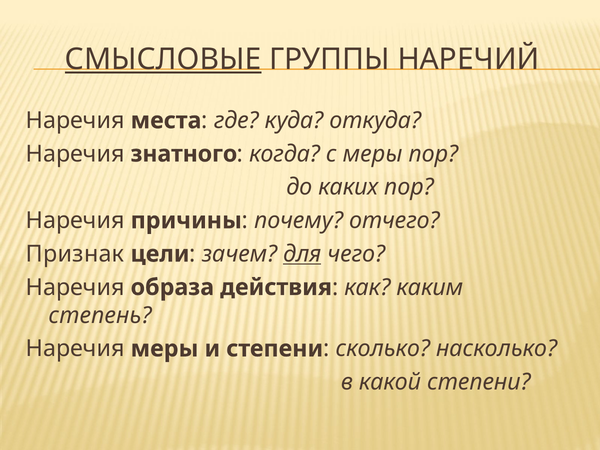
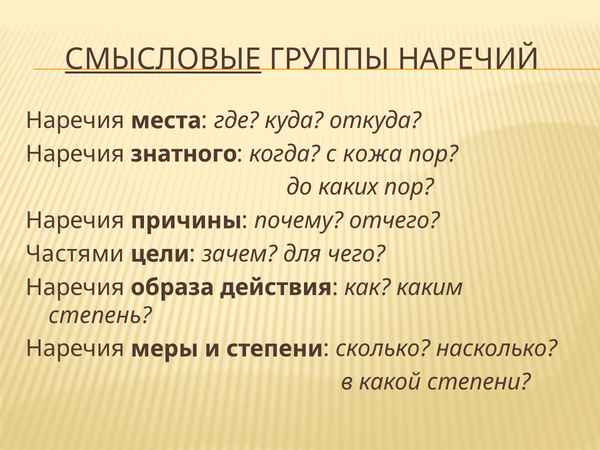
с меры: меры -> кожа
Признак: Признак -> Частями
для underline: present -> none
